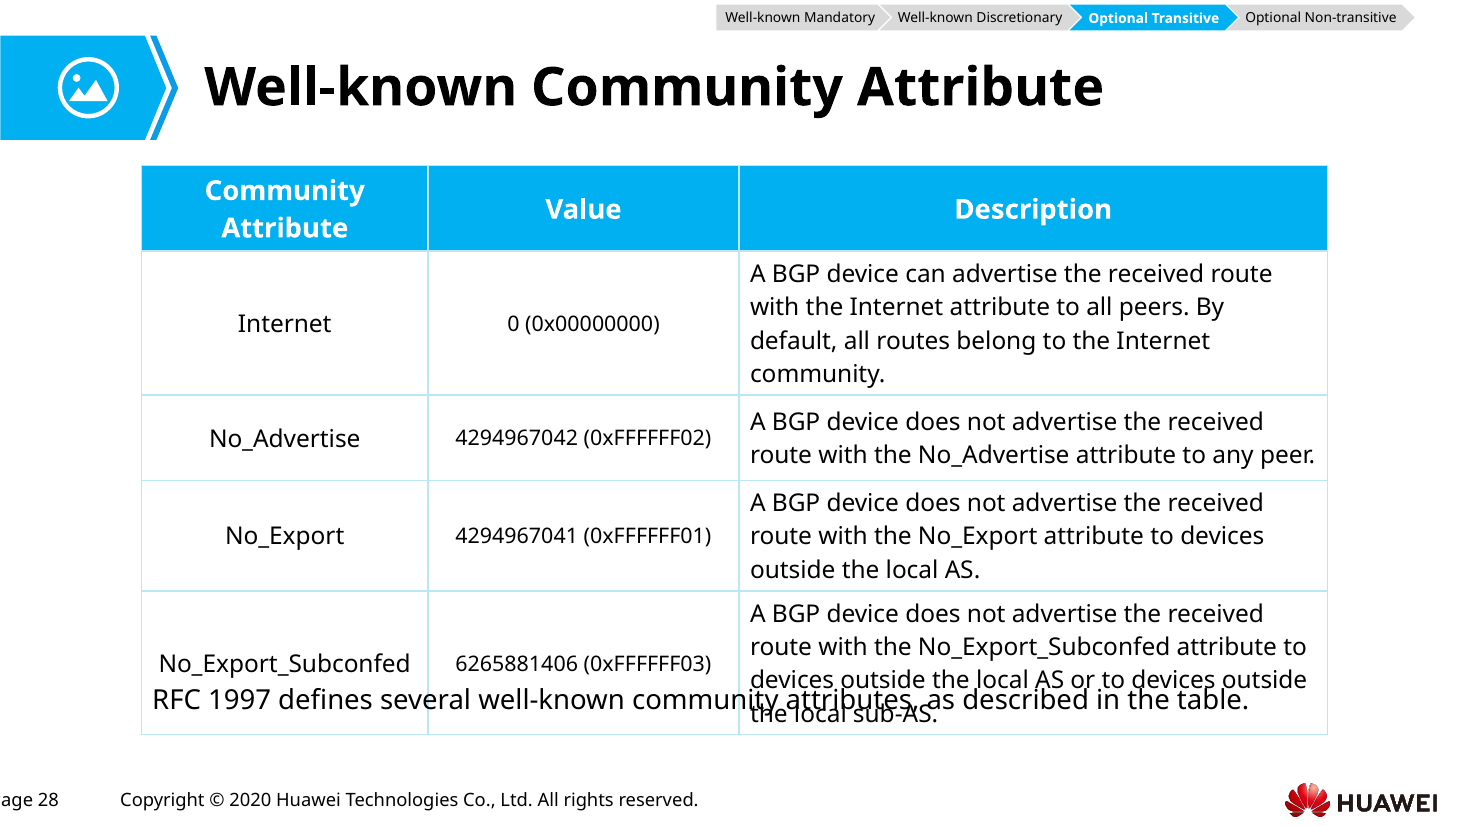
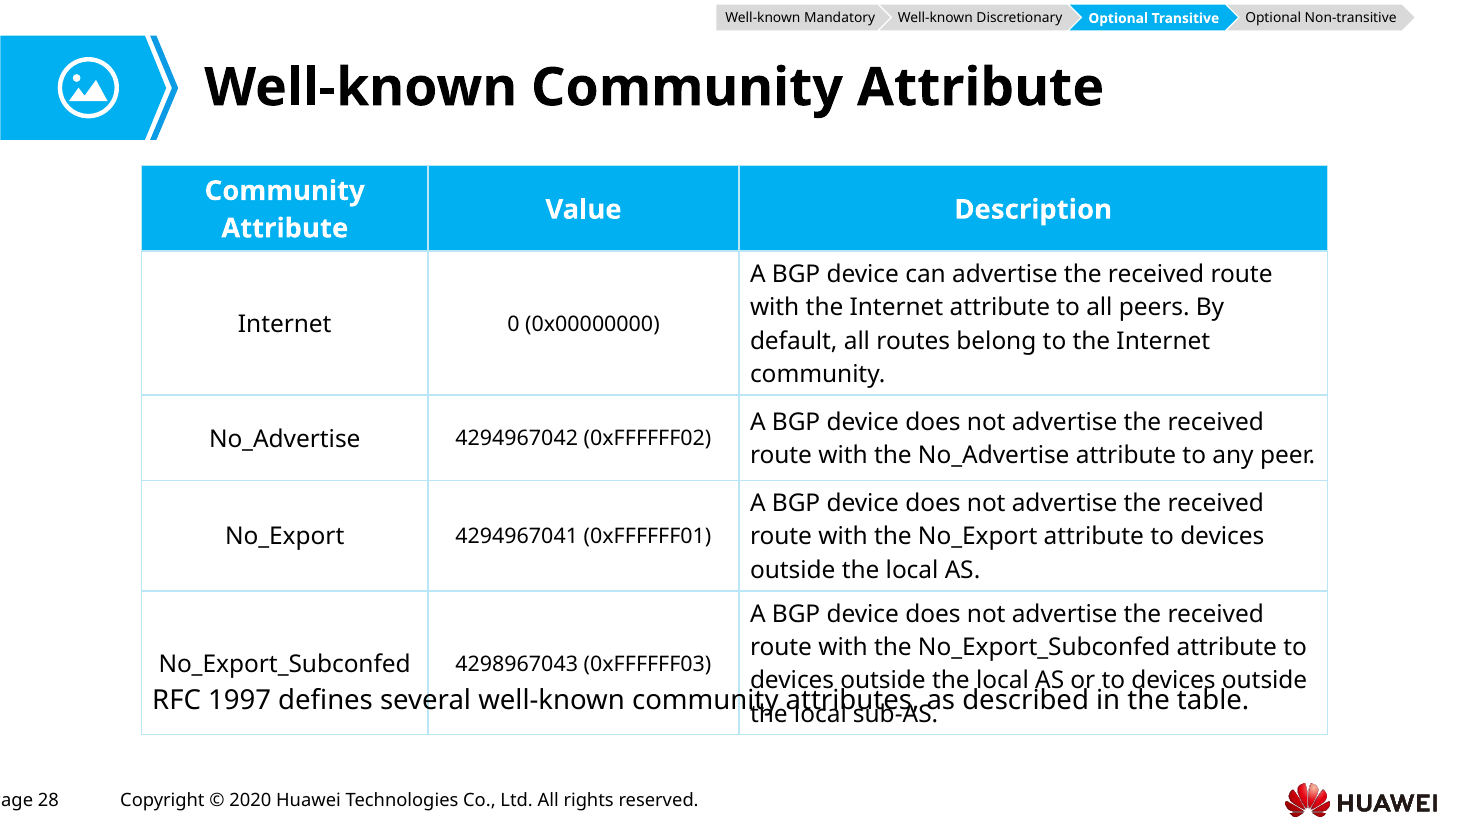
6265881406: 6265881406 -> 4298967043
